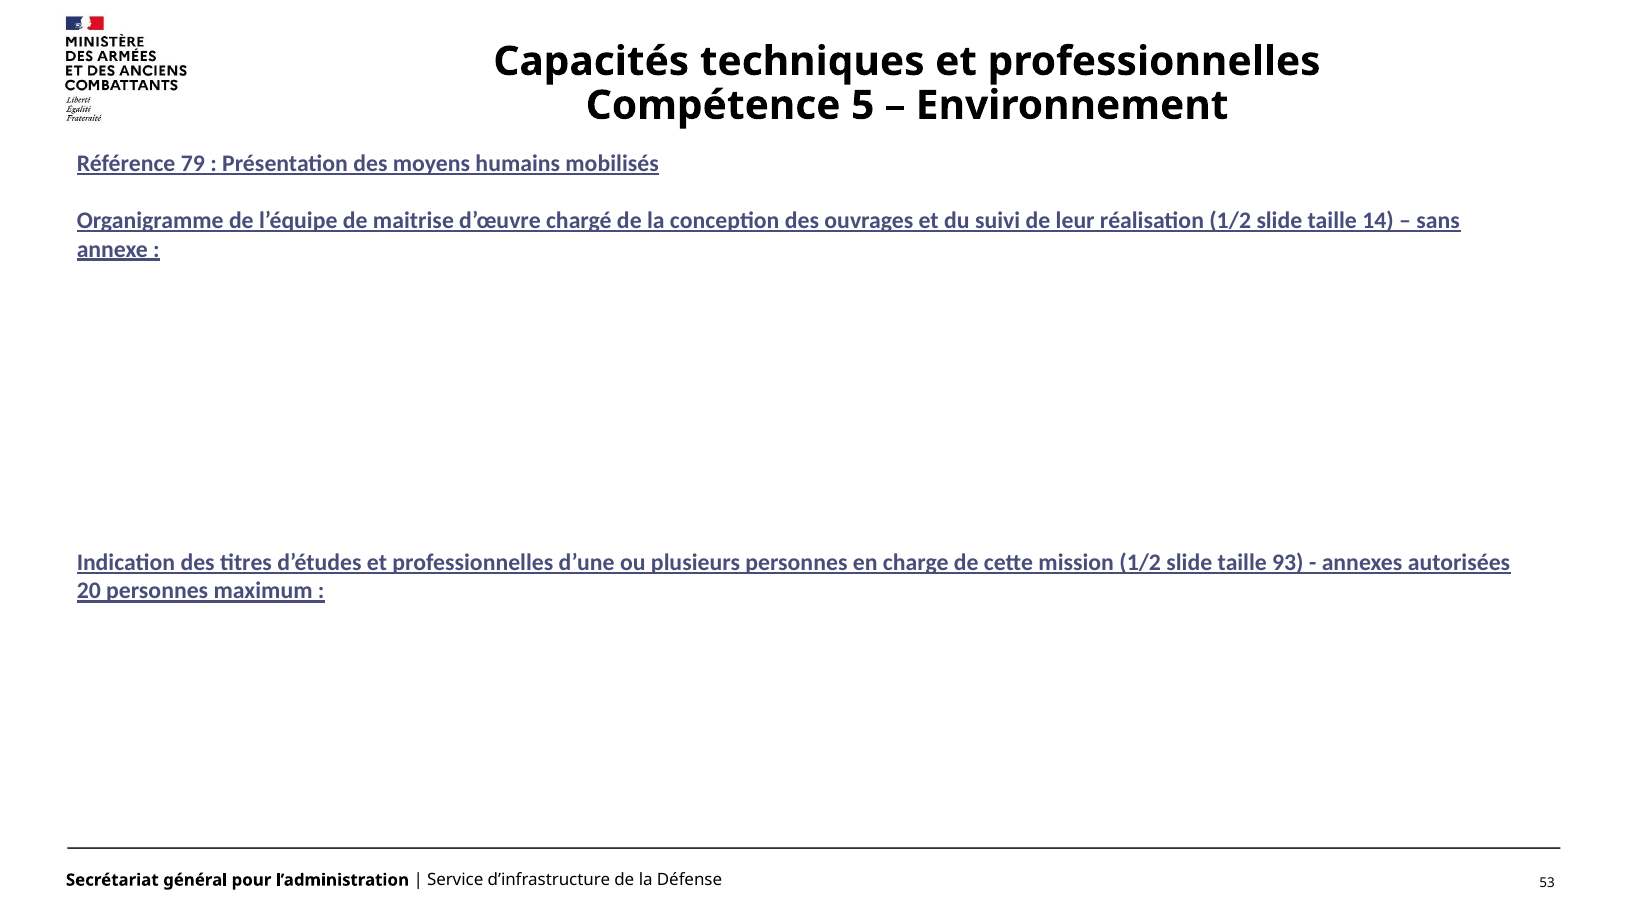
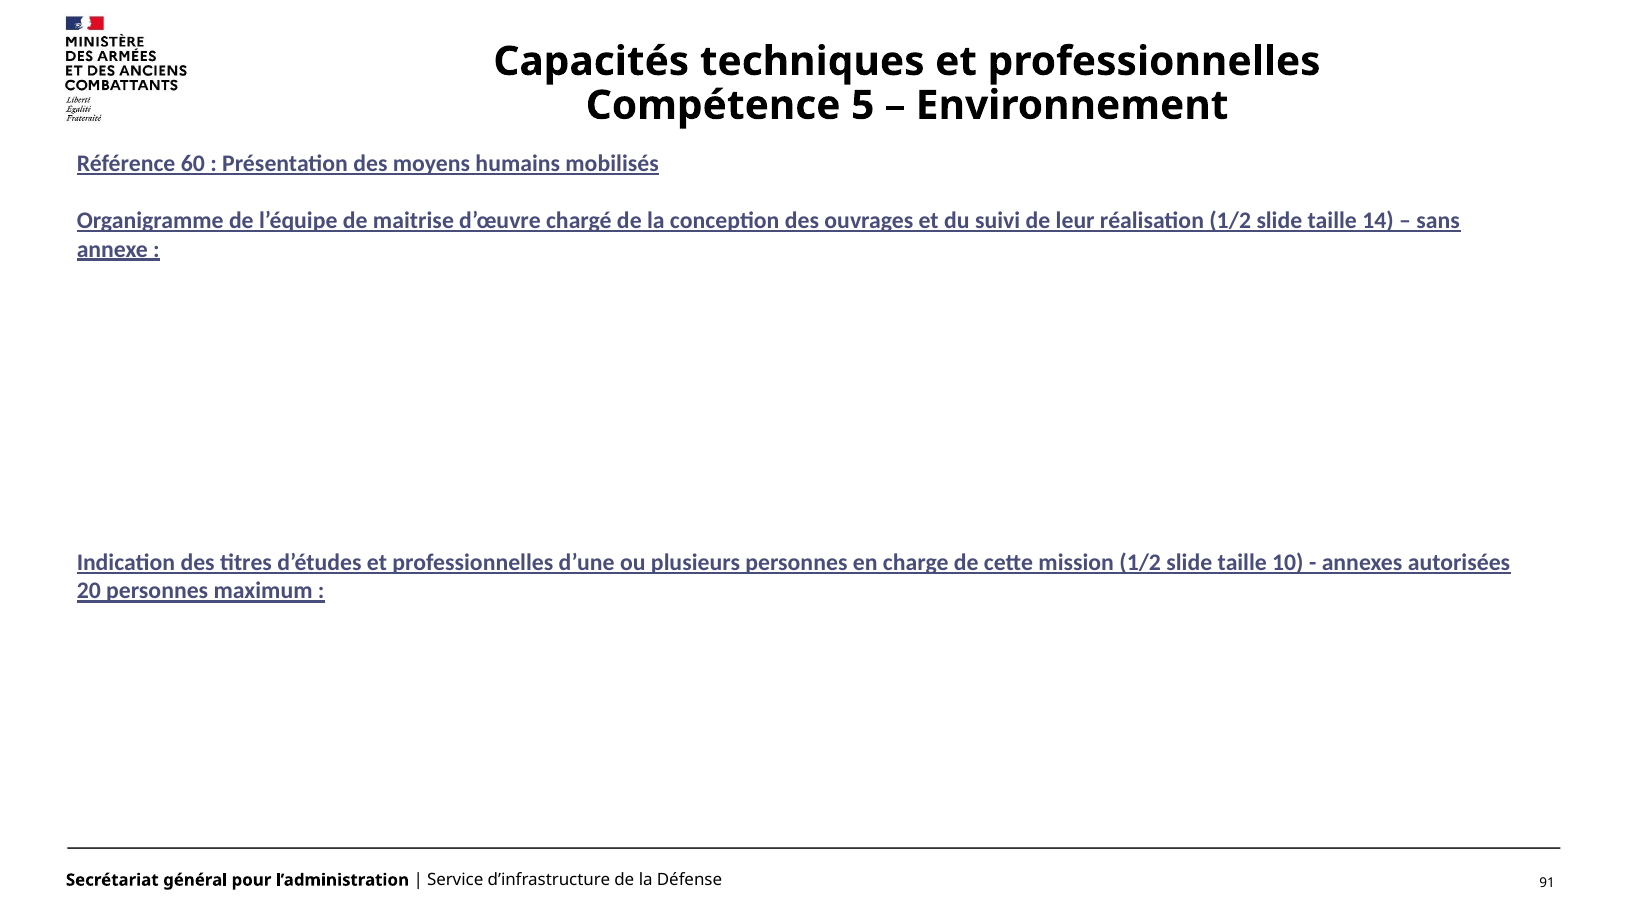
79: 79 -> 60
93: 93 -> 10
53: 53 -> 91
